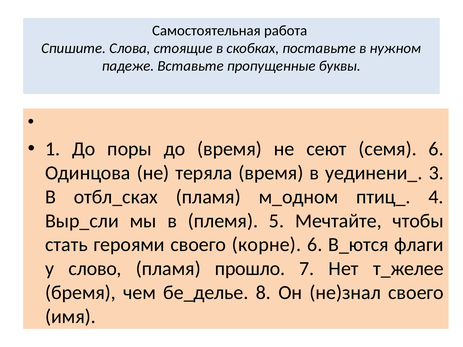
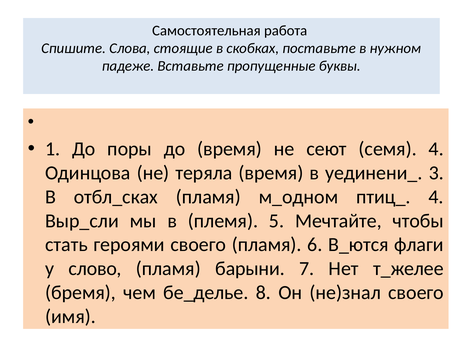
семя 6: 6 -> 4
своего корне: корне -> пламя
прошло: прошло -> барыни
